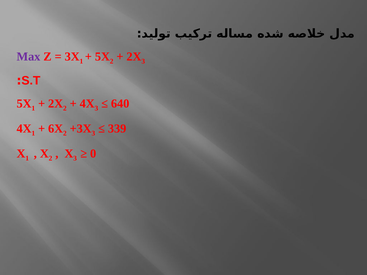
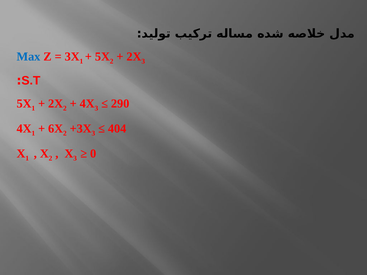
Max colour: purple -> blue
640: 640 -> 290
339: 339 -> 404
